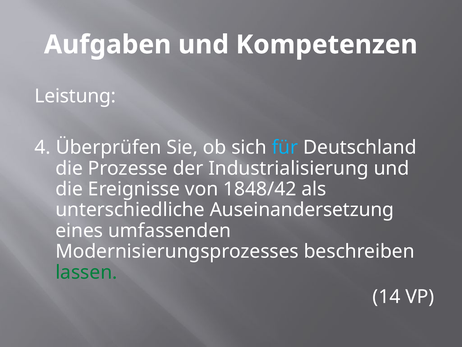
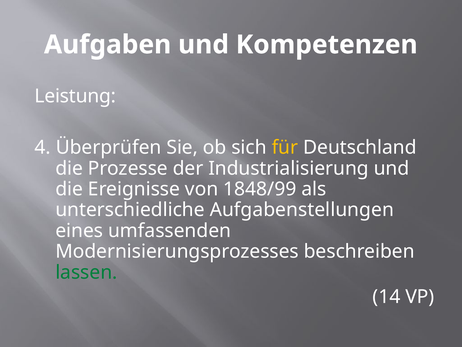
für colour: light blue -> yellow
1848/42: 1848/42 -> 1848/99
Auseinandersetzung: Auseinandersetzung -> Aufgabenstellungen
